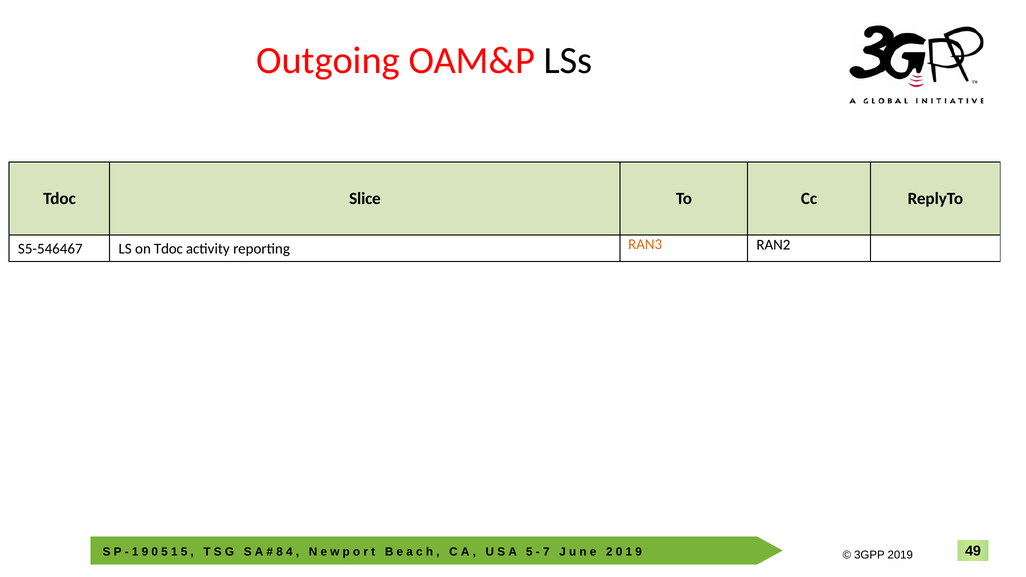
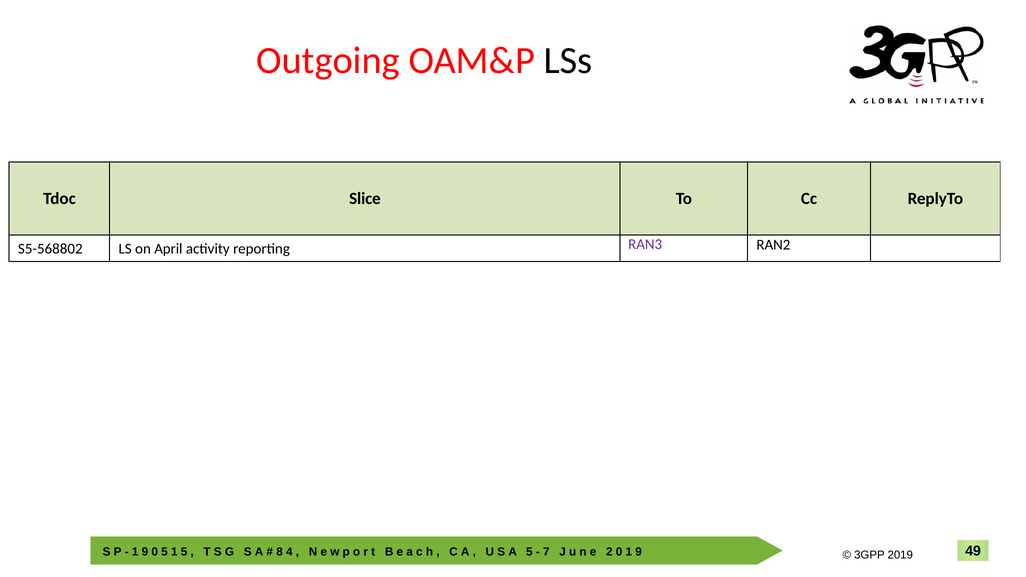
S5-546467: S5-546467 -> S5-568802
on Tdoc: Tdoc -> April
RAN3 colour: orange -> purple
